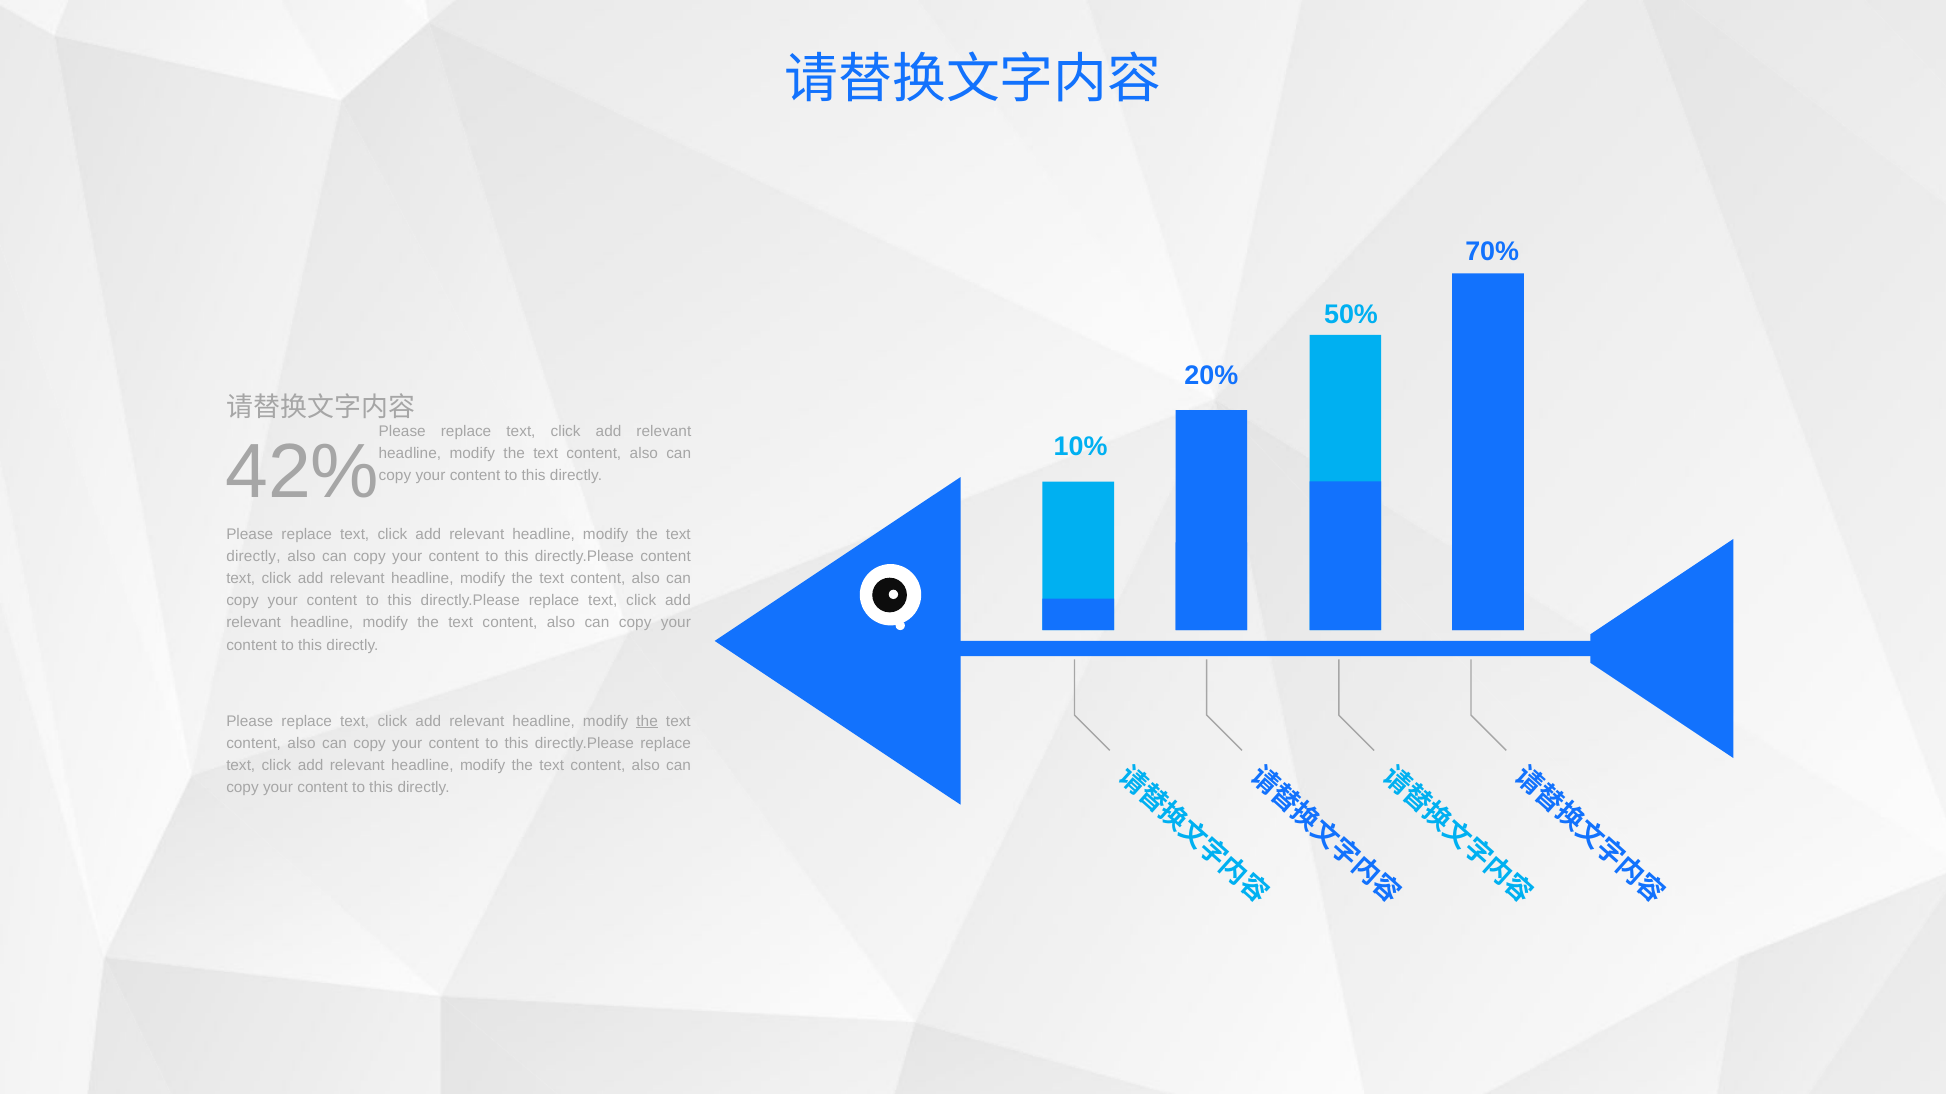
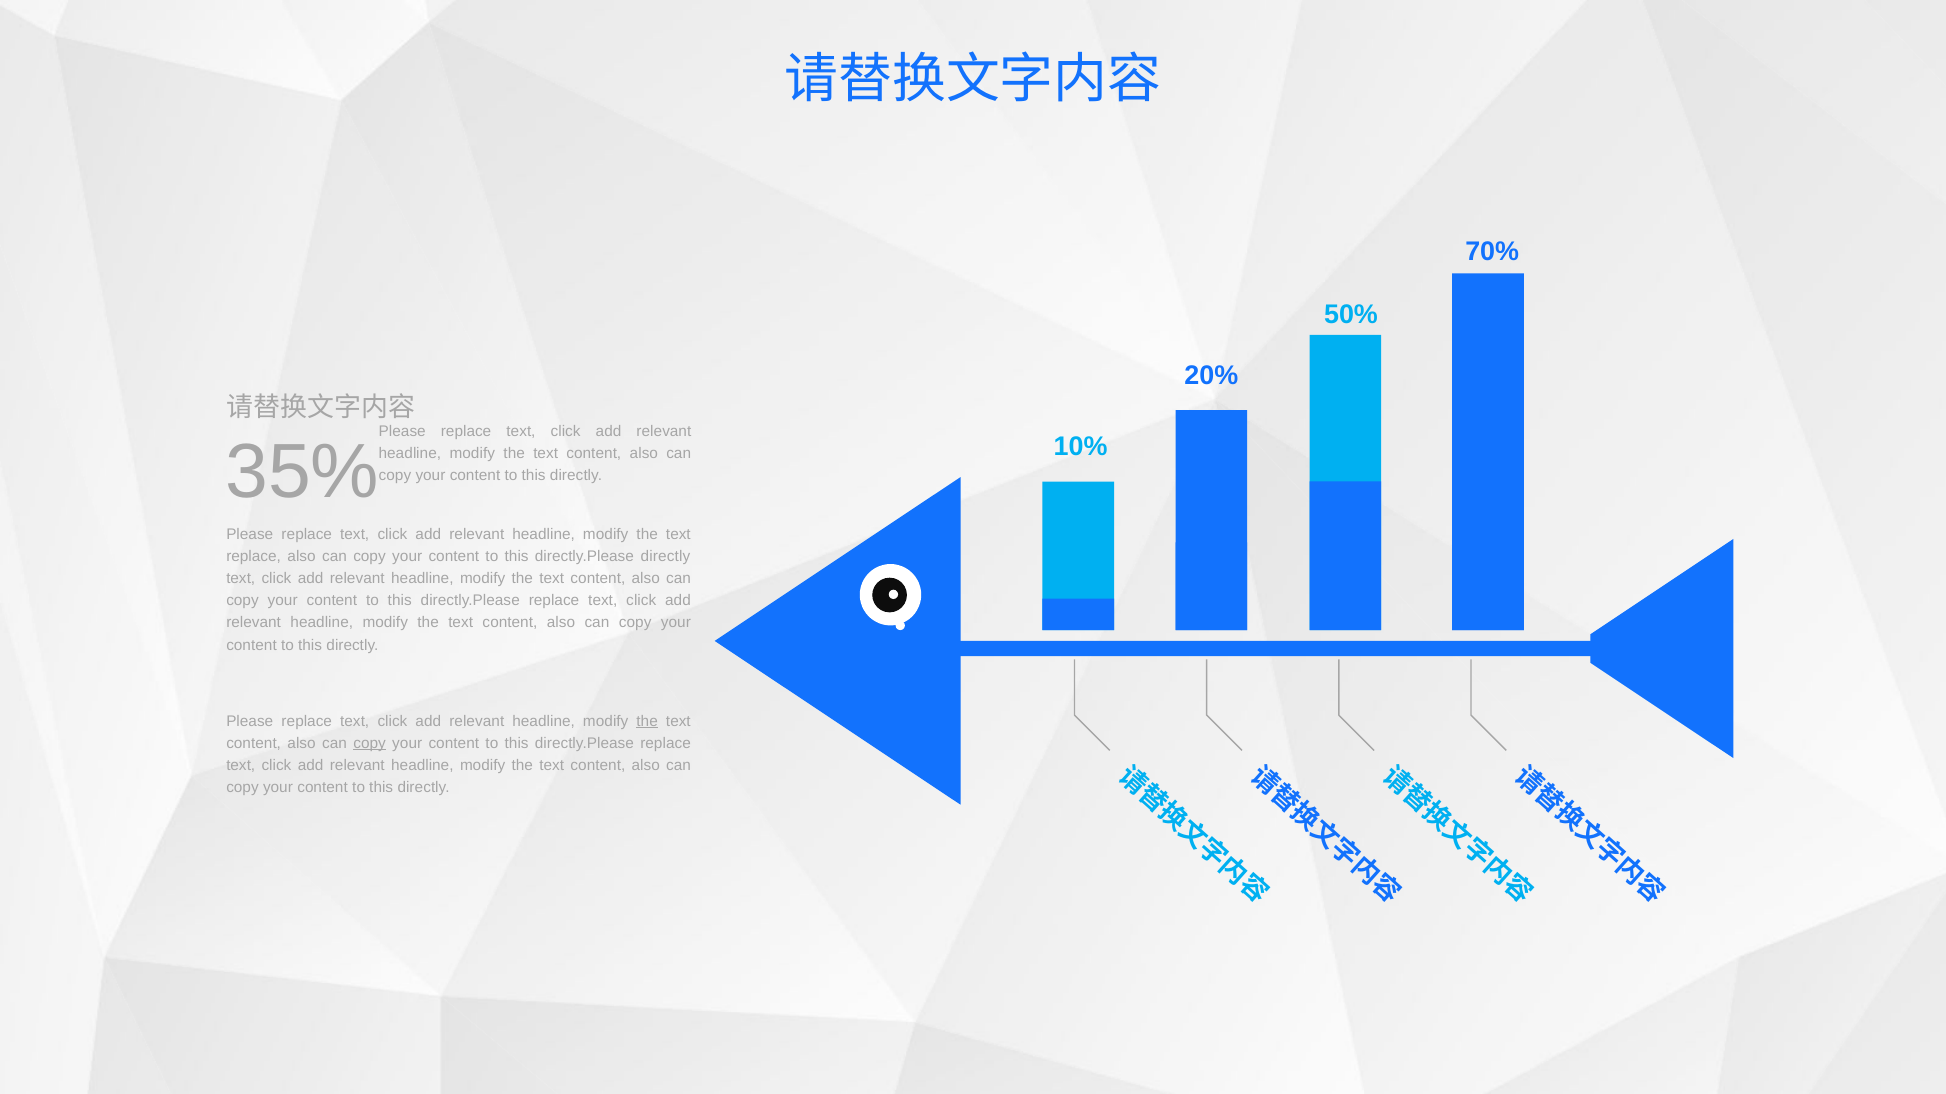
42%: 42% -> 35%
directly at (254, 557): directly -> replace
directly.Please content: content -> directly
copy at (370, 743) underline: none -> present
